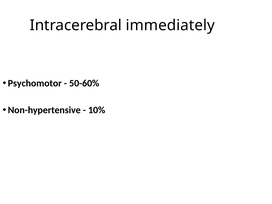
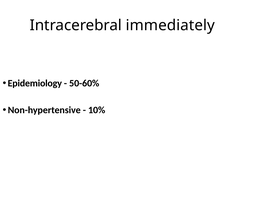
Psychomotor: Psychomotor -> Epidemiology
